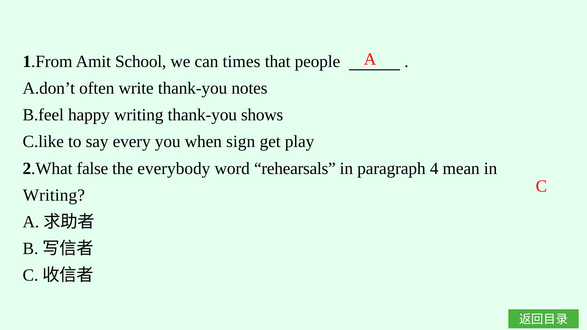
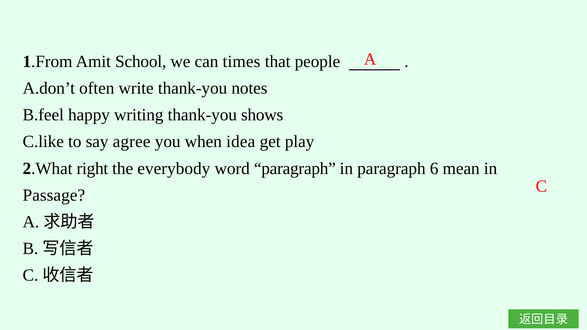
every: every -> agree
sign: sign -> idea
false: false -> right
word rehearsals: rehearsals -> paragraph
4: 4 -> 6
Writing at (54, 195): Writing -> Passage
